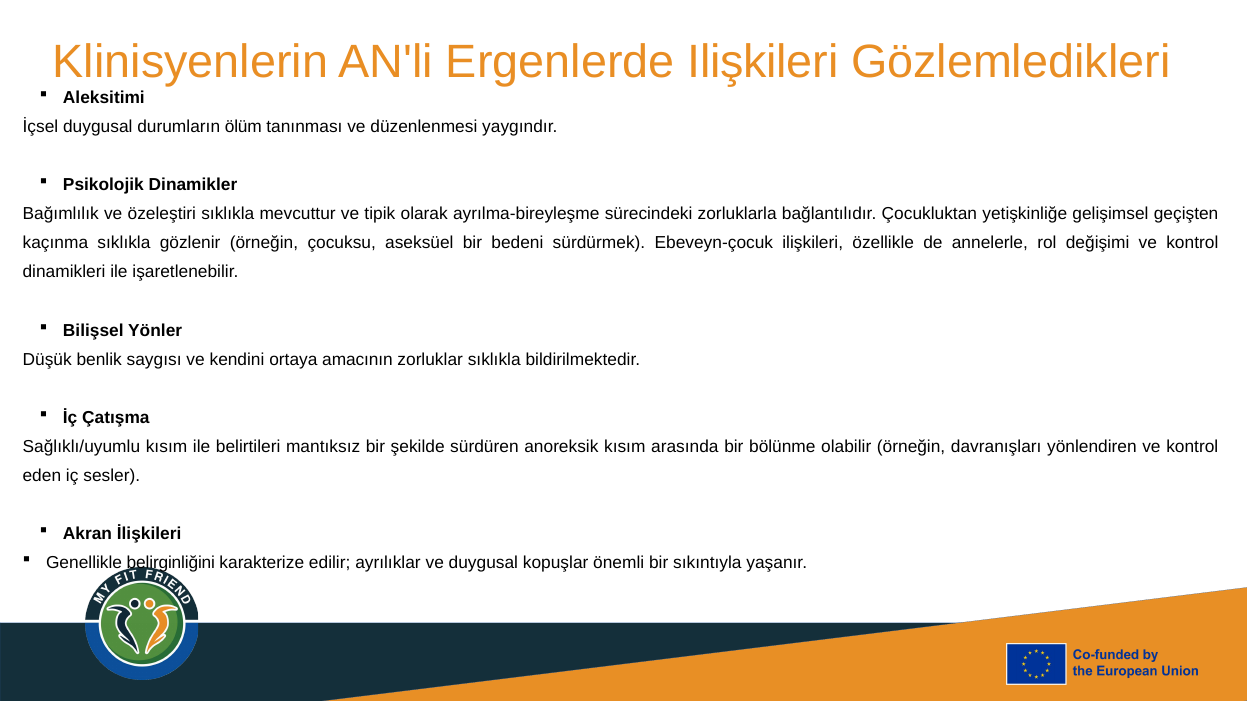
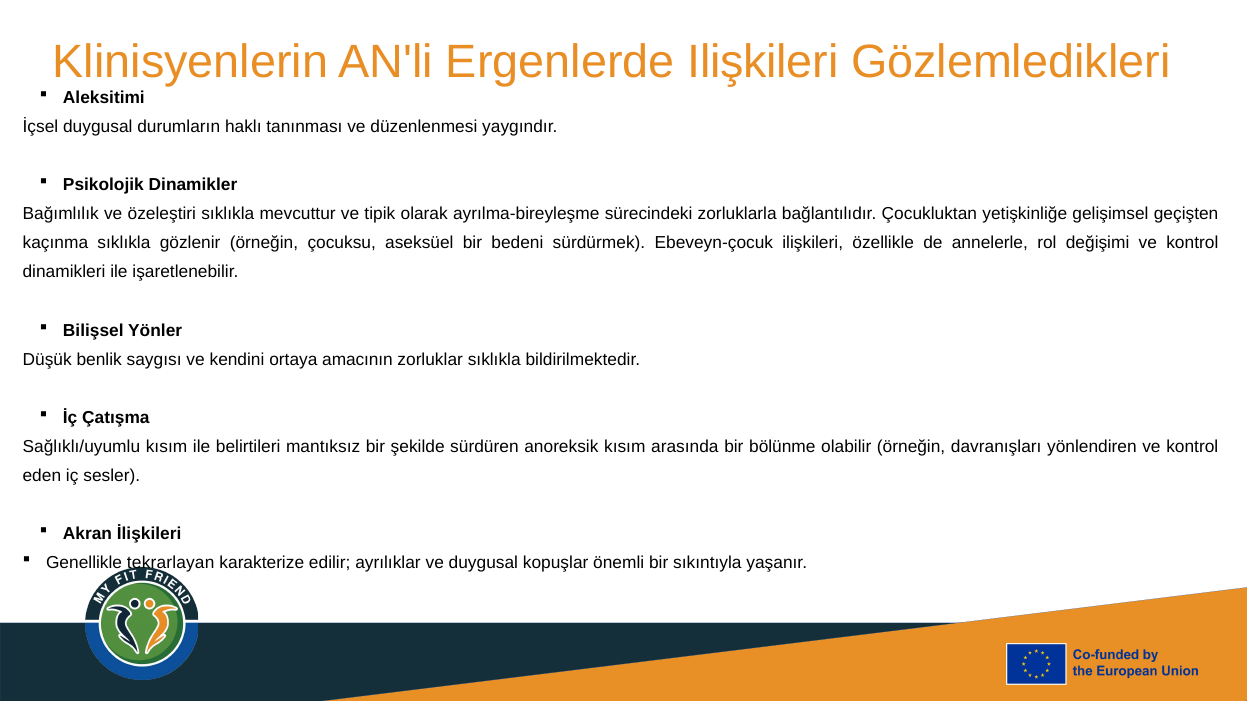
ölüm: ölüm -> haklı
belirginliğini: belirginliğini -> tekrarlayan
